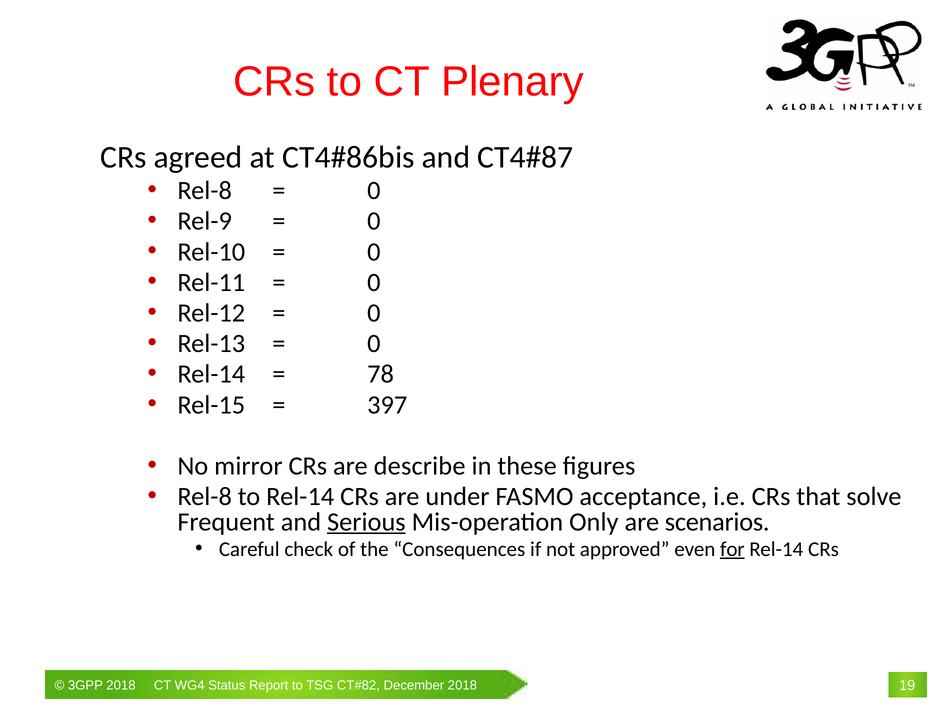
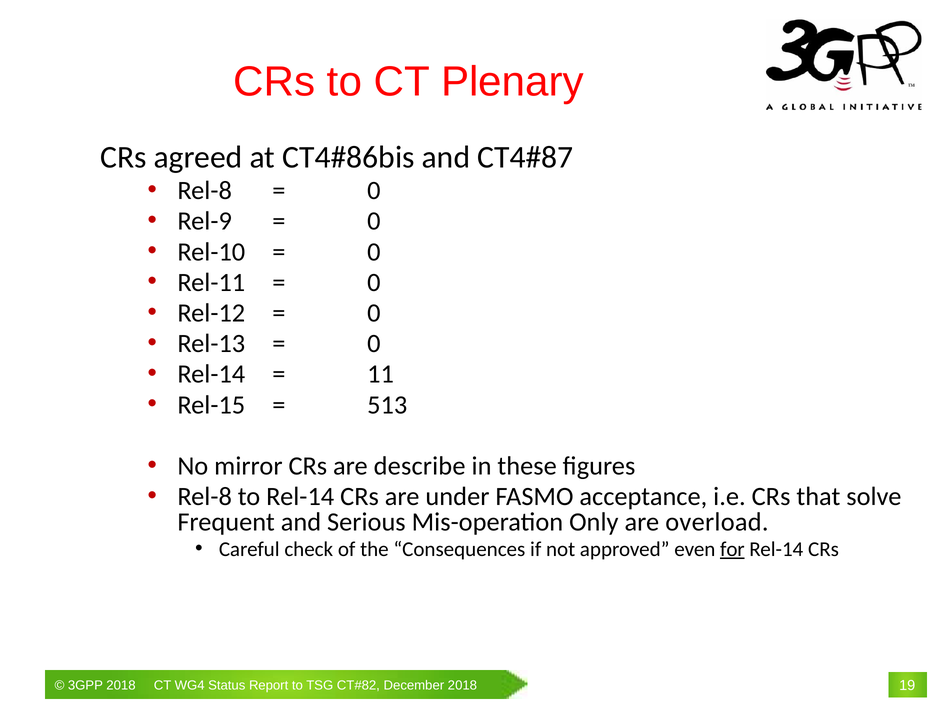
78: 78 -> 11
397: 397 -> 513
Serious underline: present -> none
scenarios: scenarios -> overload
